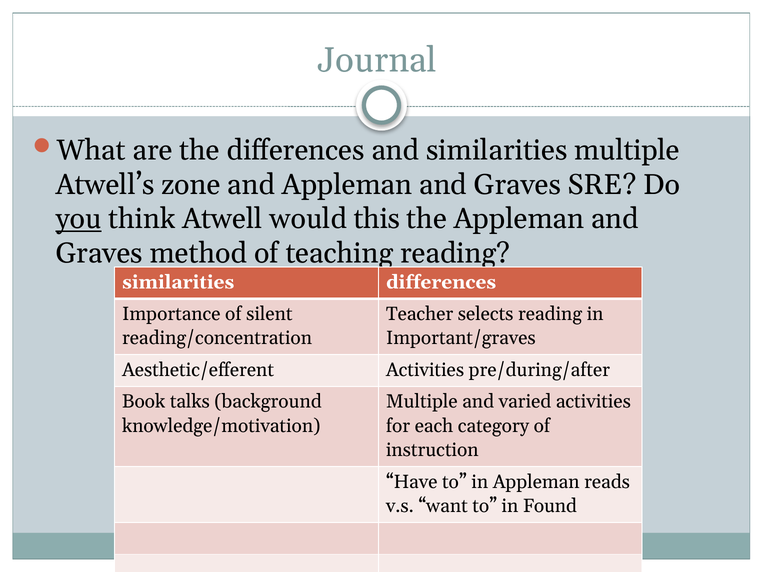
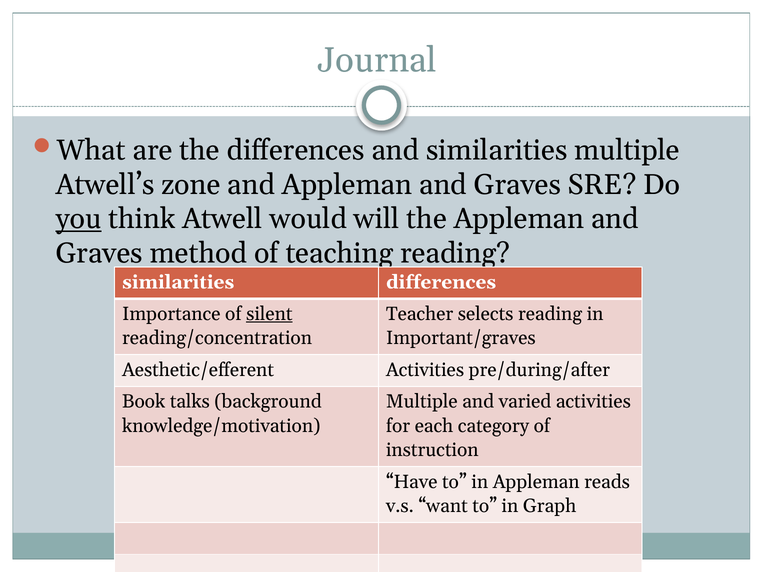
this: this -> will
silent underline: none -> present
Found: Found -> Graph
